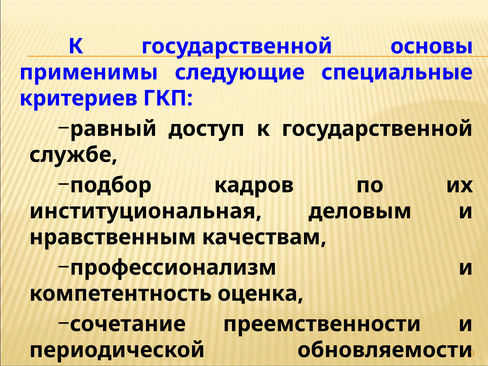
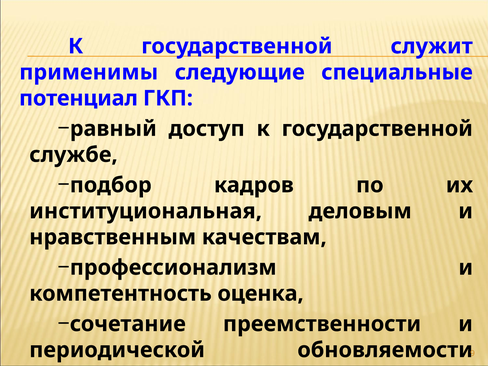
основы: основы -> служит
критериев: критериев -> потенциал
